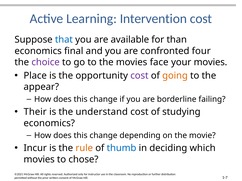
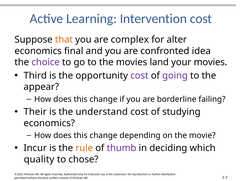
that colour: blue -> orange
available: available -> complex
than: than -> alter
four: four -> idea
face: face -> land
Place: Place -> Third
going colour: orange -> purple
thumb colour: blue -> purple
movies at (39, 160): movies -> quality
